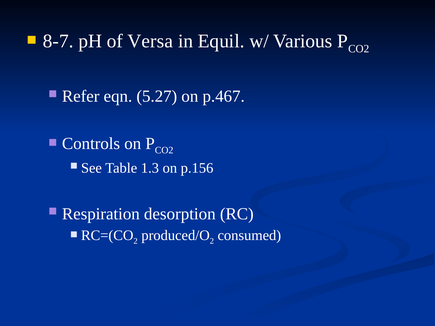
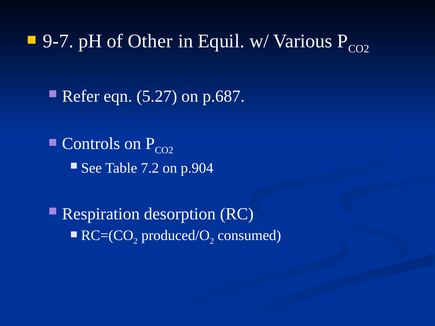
8-7: 8-7 -> 9-7
Versa: Versa -> Other
p.467: p.467 -> p.687
1.3: 1.3 -> 7.2
p.156: p.156 -> p.904
